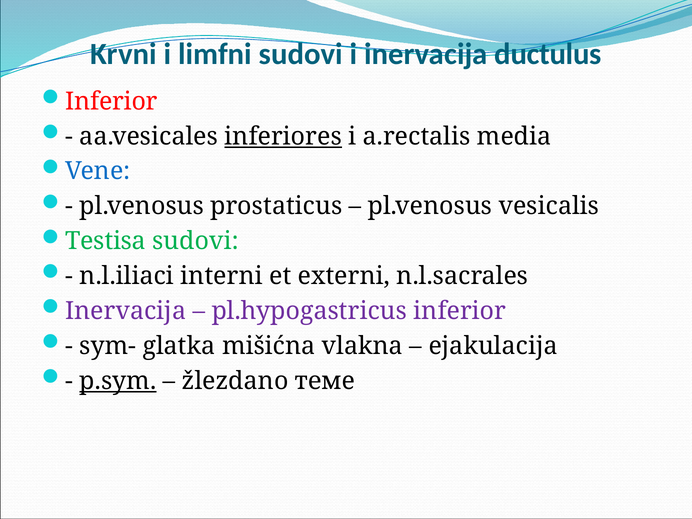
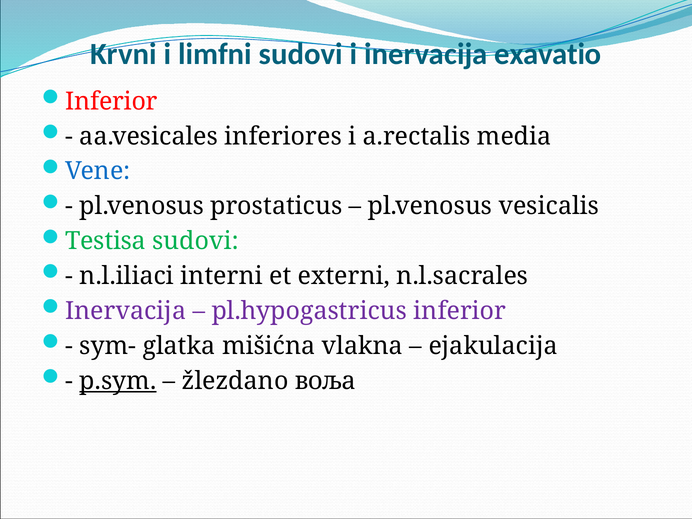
ductulus: ductulus -> exavatio
inferiores underline: present -> none
темe: темe -> воља
